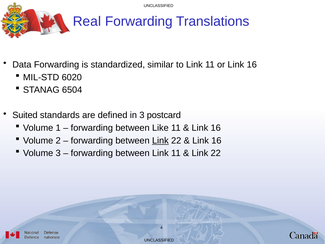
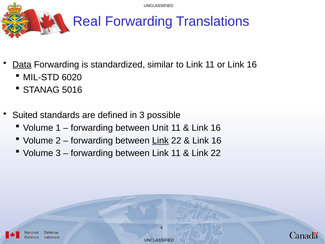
Data underline: none -> present
6504: 6504 -> 5016
postcard: postcard -> possible
Like: Like -> Unit
